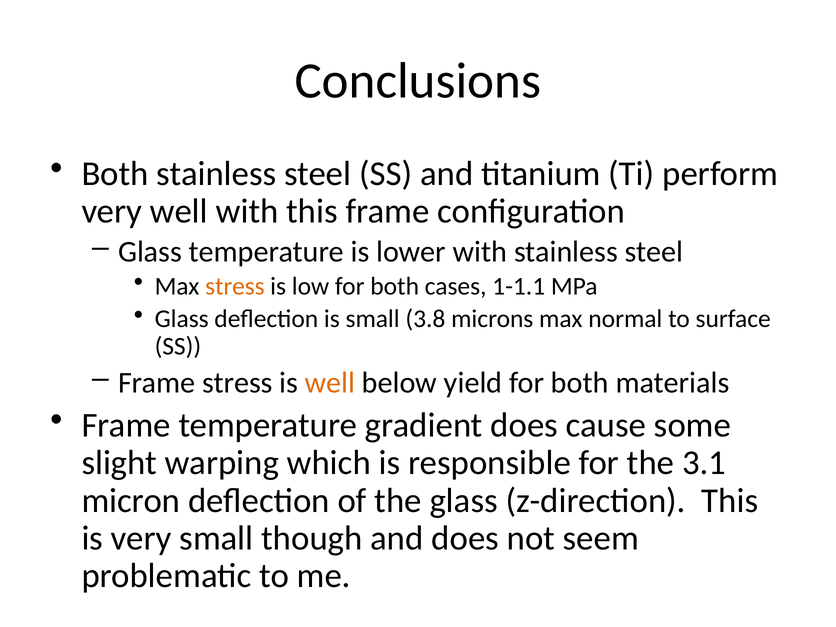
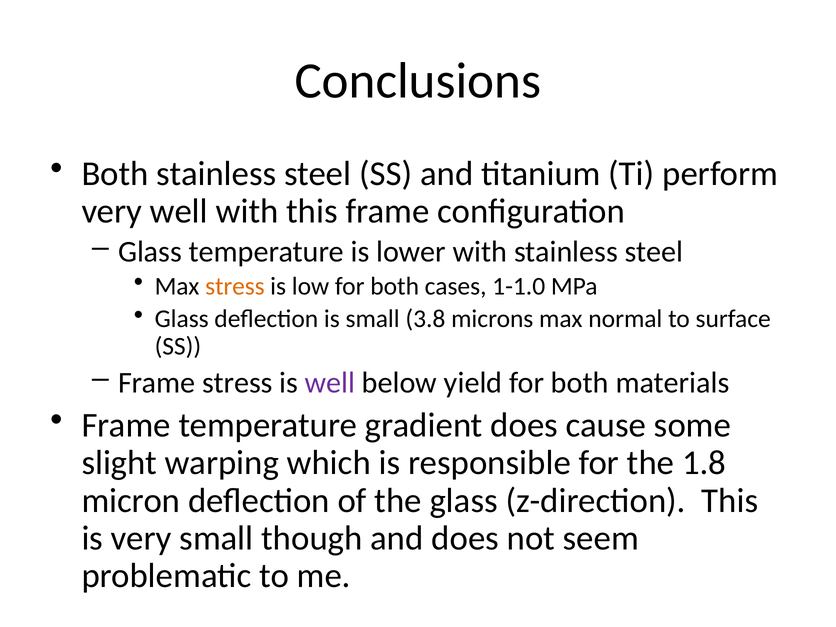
1-1.1: 1-1.1 -> 1-1.0
well at (330, 383) colour: orange -> purple
3.1: 3.1 -> 1.8
